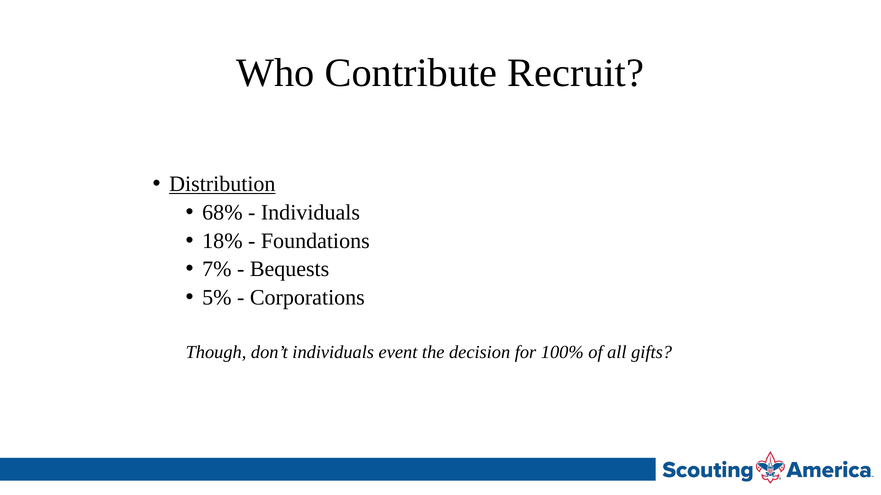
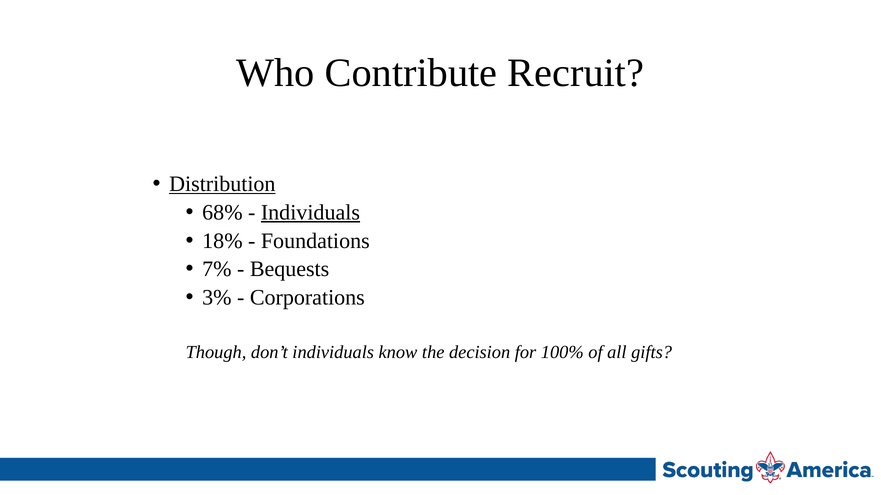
Individuals at (310, 213) underline: none -> present
5%: 5% -> 3%
event: event -> know
